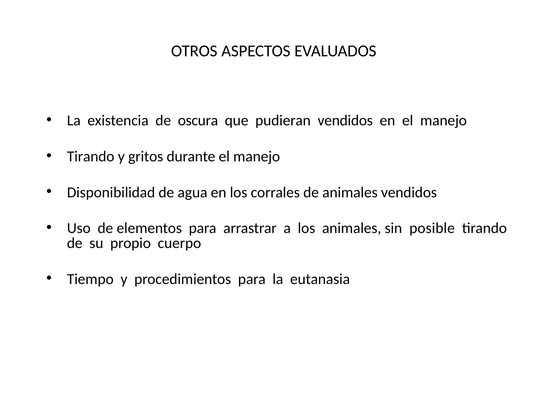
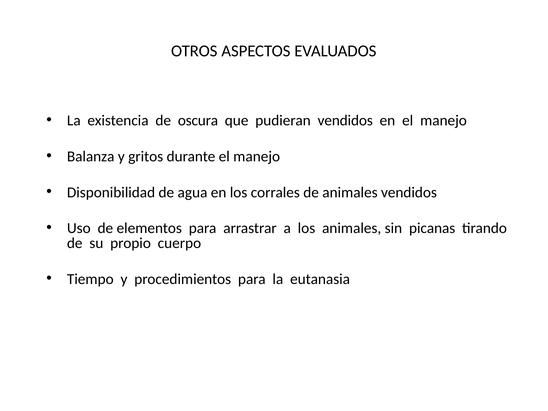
Tirando at (91, 156): Tirando -> Balanza
posible: posible -> picanas
